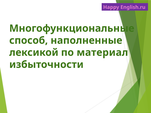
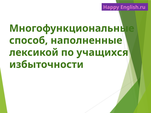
материал: материал -> учащихся
